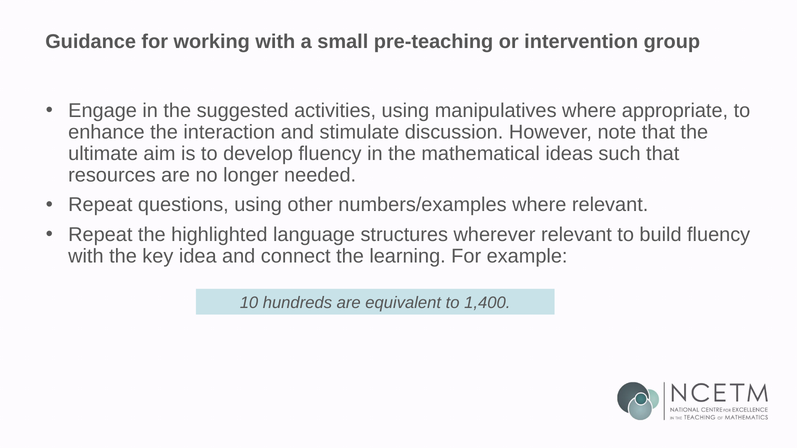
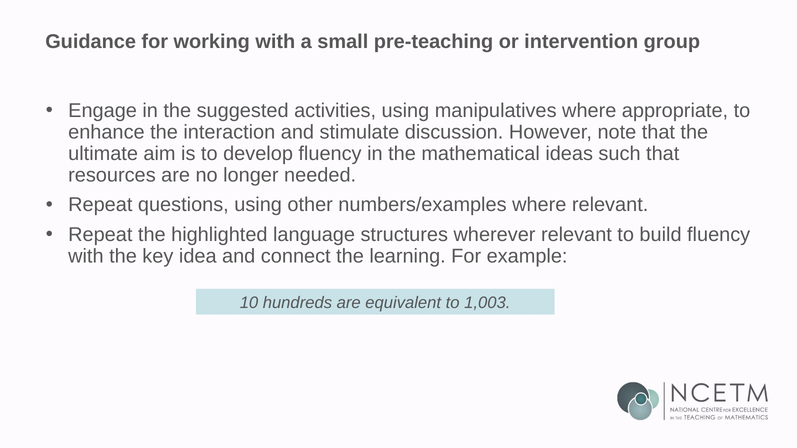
1,400: 1,400 -> 1,003
